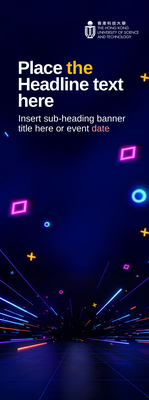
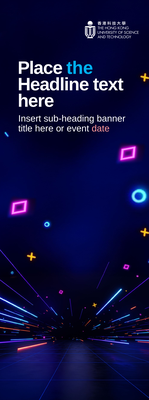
the colour: yellow -> light blue
